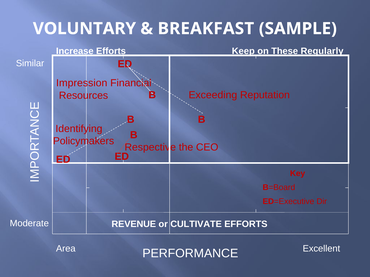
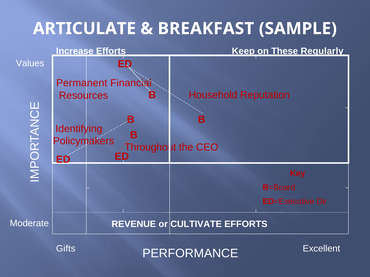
VOLUNTARY: VOLUNTARY -> ARTICULATE
Similar: Similar -> Values
Impression: Impression -> Permanent
Exceeding: Exceeding -> Household
Respective: Respective -> Throughout
Area: Area -> Gifts
